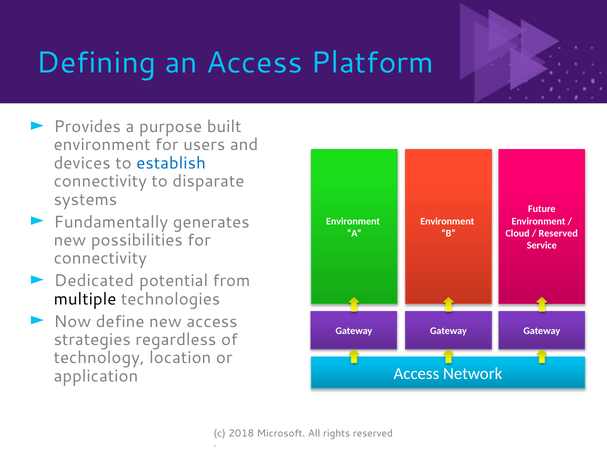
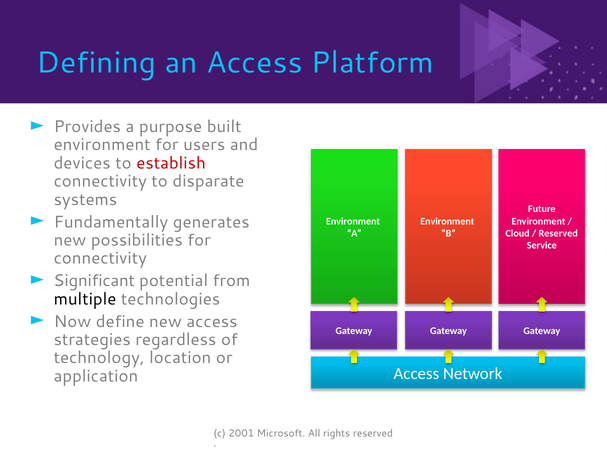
establish colour: blue -> red
Dedicated: Dedicated -> Significant
2018: 2018 -> 2001
